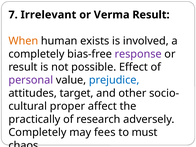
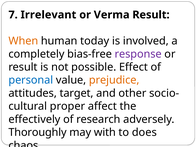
exists: exists -> today
personal colour: purple -> blue
prejudice colour: blue -> orange
practically: practically -> effectively
Completely at (37, 132): Completely -> Thoroughly
fees: fees -> with
must: must -> does
